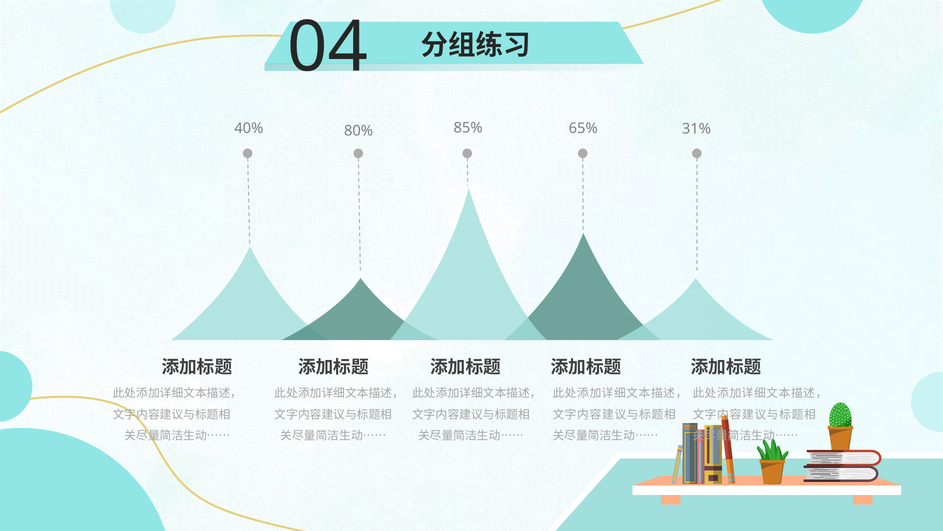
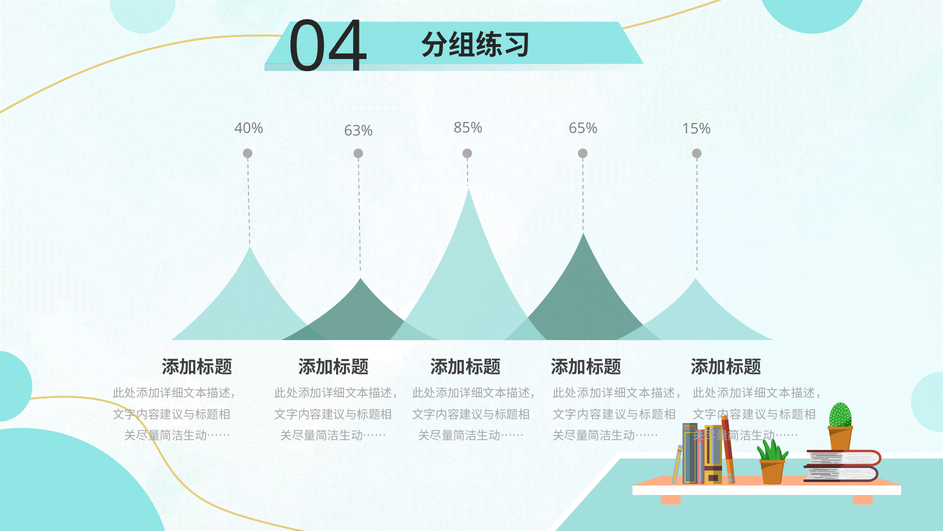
31%: 31% -> 15%
80%: 80% -> 63%
